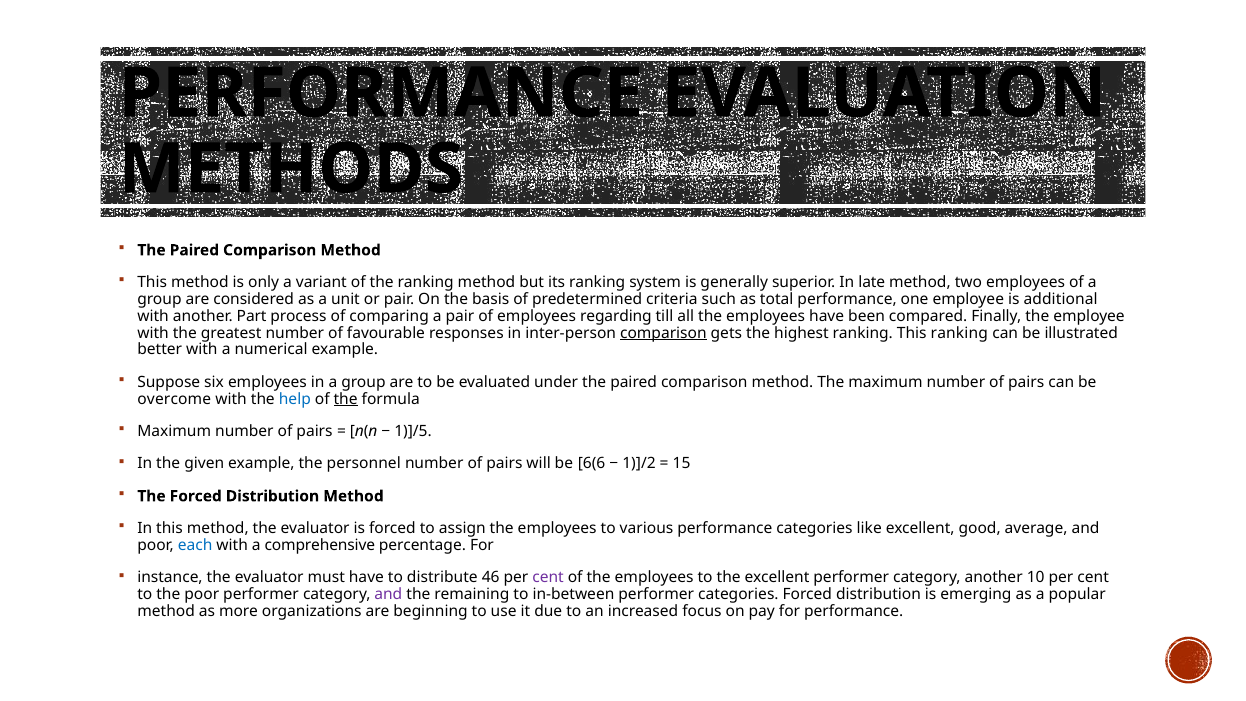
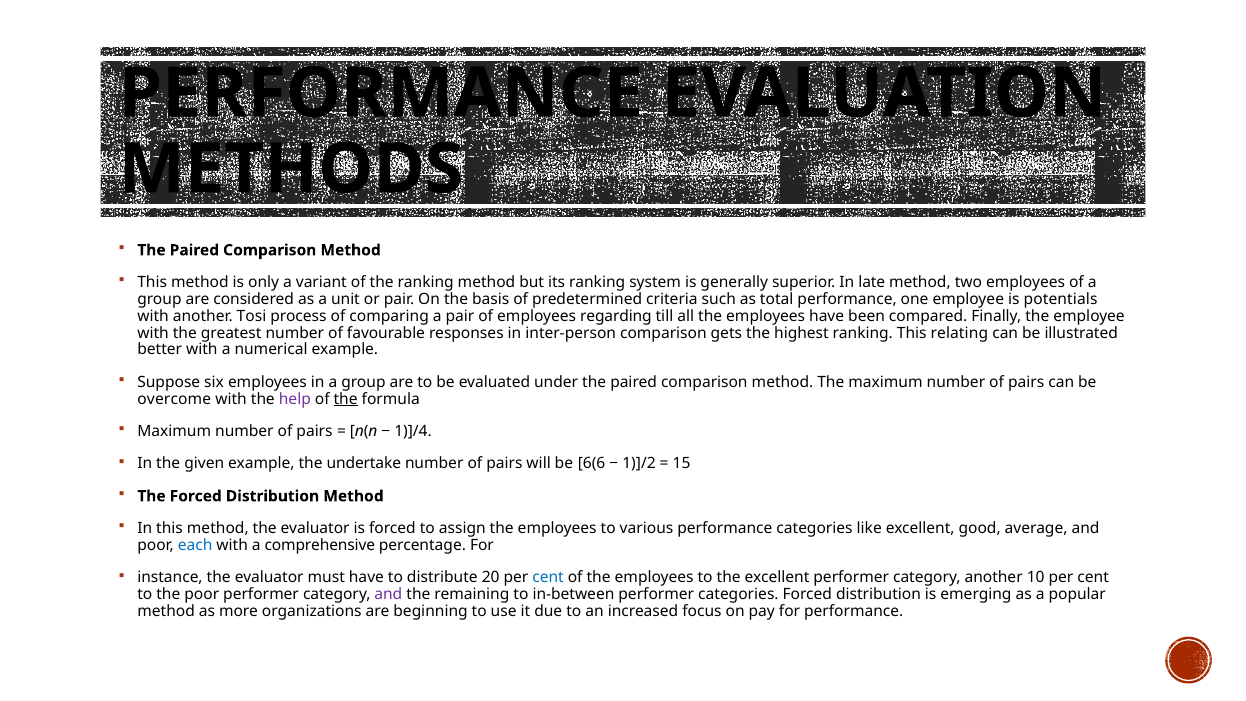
additional: additional -> potentials
Part: Part -> Tosi
comparison at (663, 333) underline: present -> none
This ranking: ranking -> relating
help colour: blue -> purple
1)]/5: 1)]/5 -> 1)]/4
personnel: personnel -> undertake
46: 46 -> 20
cent at (548, 578) colour: purple -> blue
